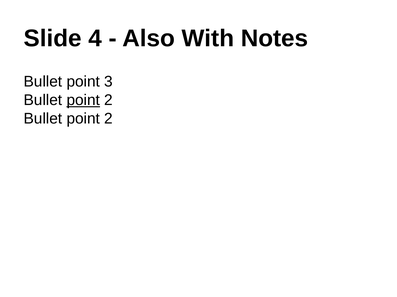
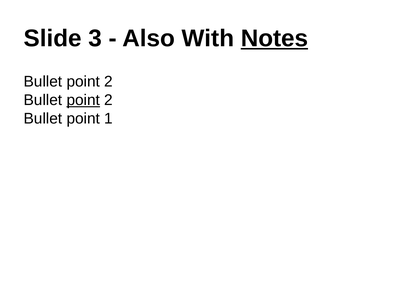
4: 4 -> 3
Notes underline: none -> present
3 at (108, 82): 3 -> 2
2 at (108, 119): 2 -> 1
